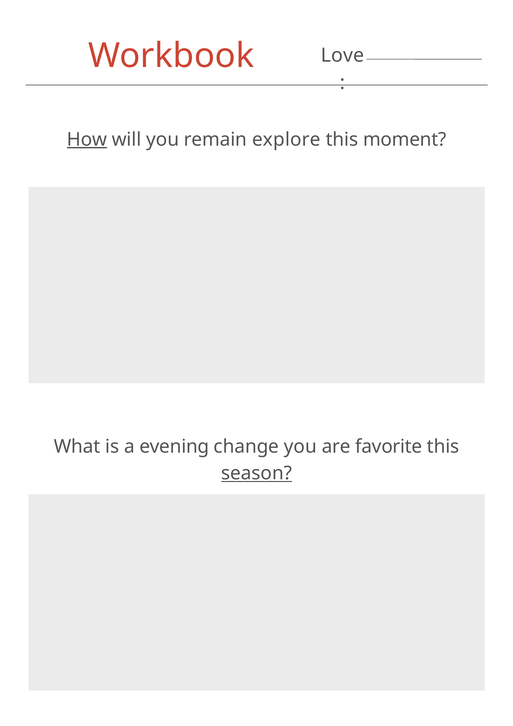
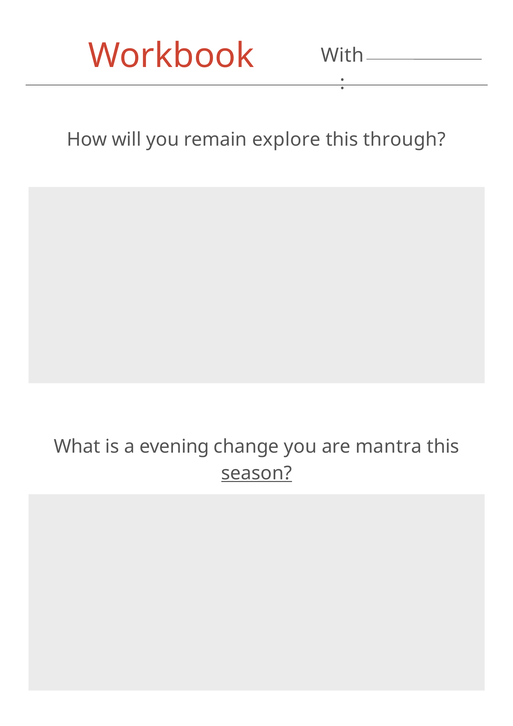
Love: Love -> With
How underline: present -> none
moment: moment -> through
favorite: favorite -> mantra
